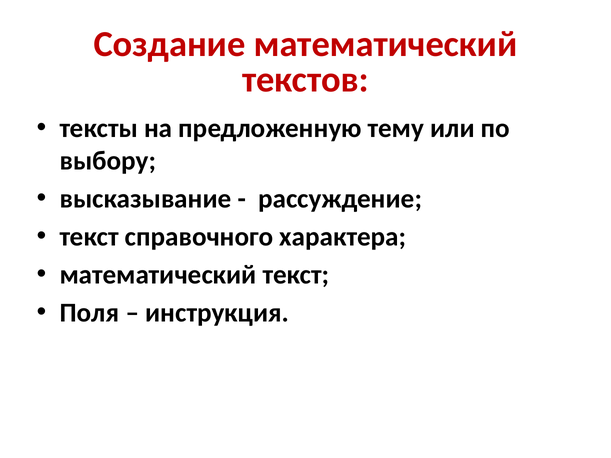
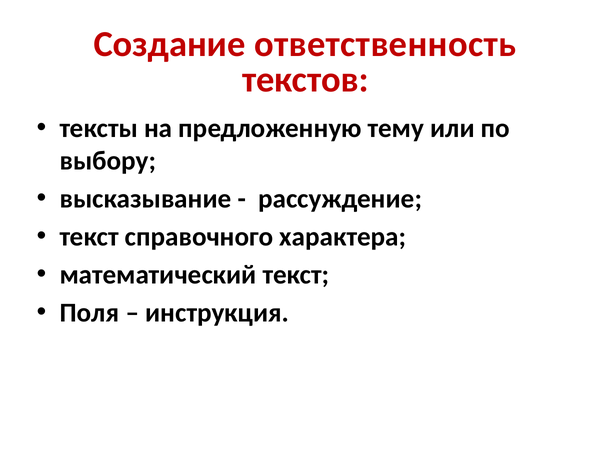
Создание математический: математический -> ответственность
